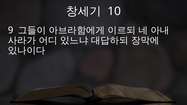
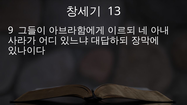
10: 10 -> 13
